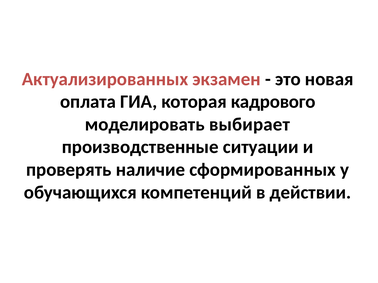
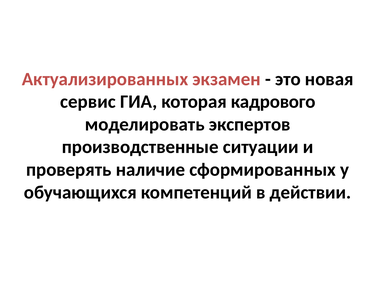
оплата: оплата -> сервис
выбирает: выбирает -> экспертов
